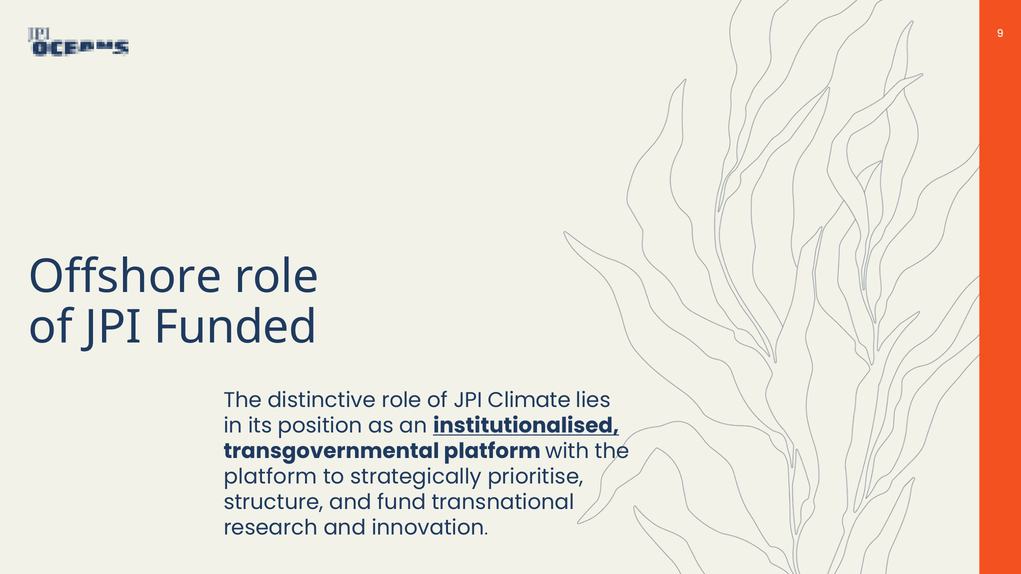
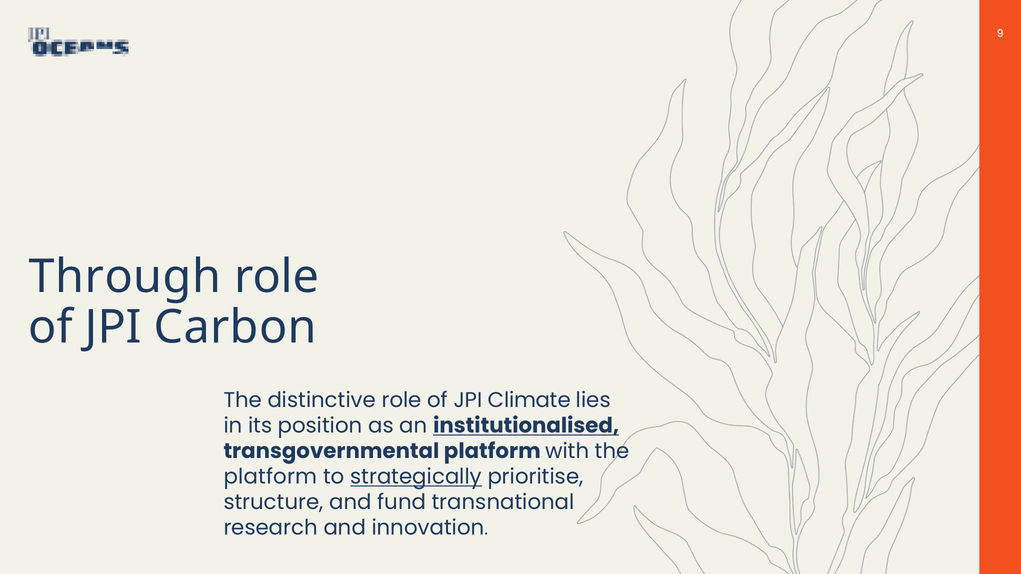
Offshore: Offshore -> Through
Funded: Funded -> Carbon
strategically underline: none -> present
